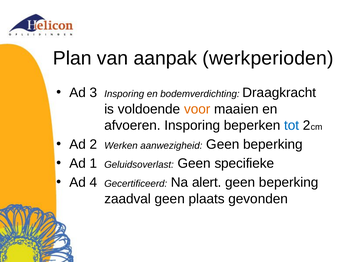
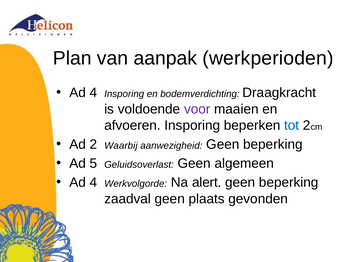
3 at (93, 93): 3 -> 4
voor colour: orange -> purple
Werken: Werken -> Waarbij
1: 1 -> 5
specifieke: specifieke -> algemeen
Gecertificeerd: Gecertificeerd -> Werkvolgorde
